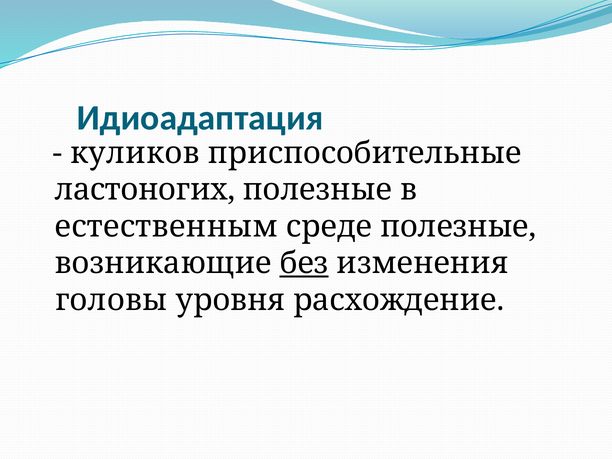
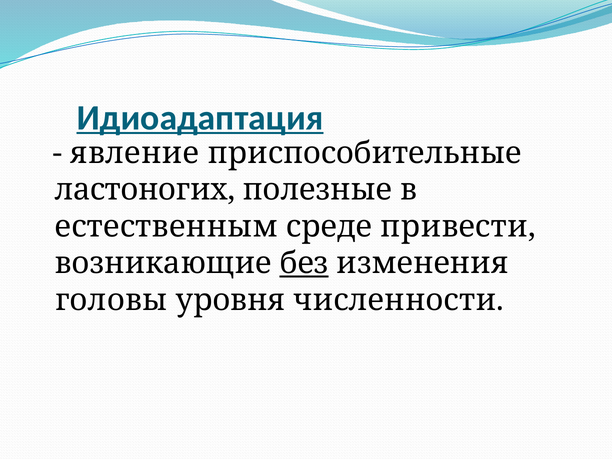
Идиоадаптация underline: none -> present
куликов: куликов -> явление
среде полезные: полезные -> привести
расхождение: расхождение -> численности
